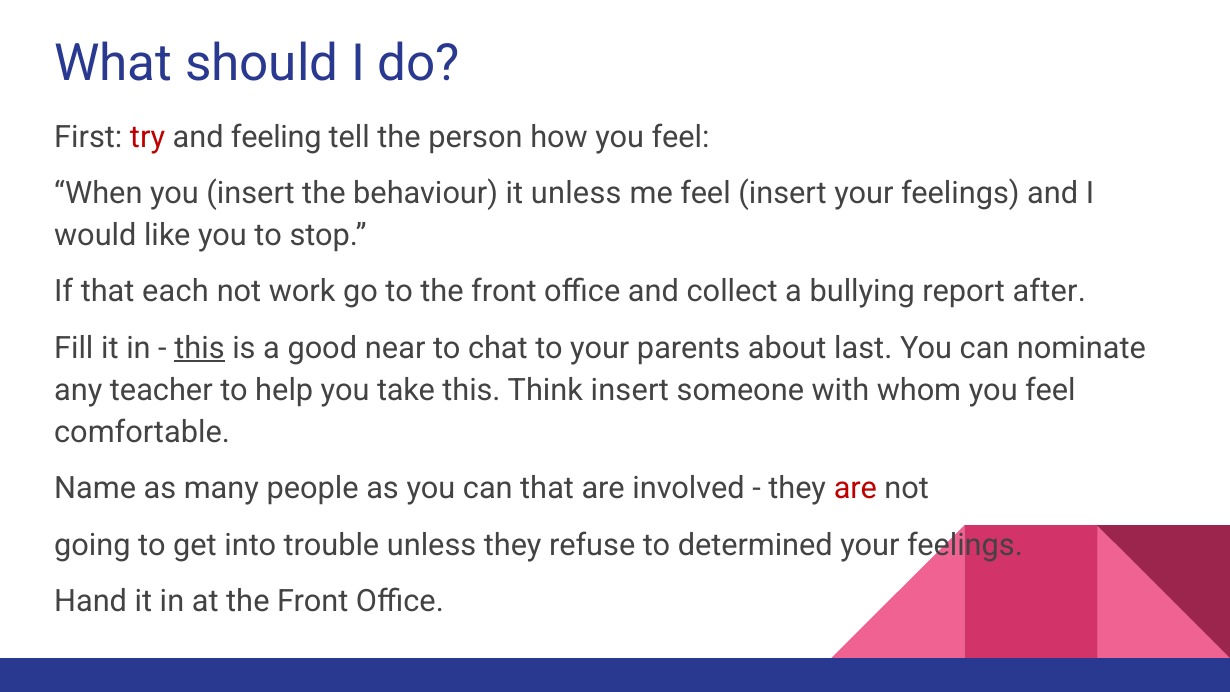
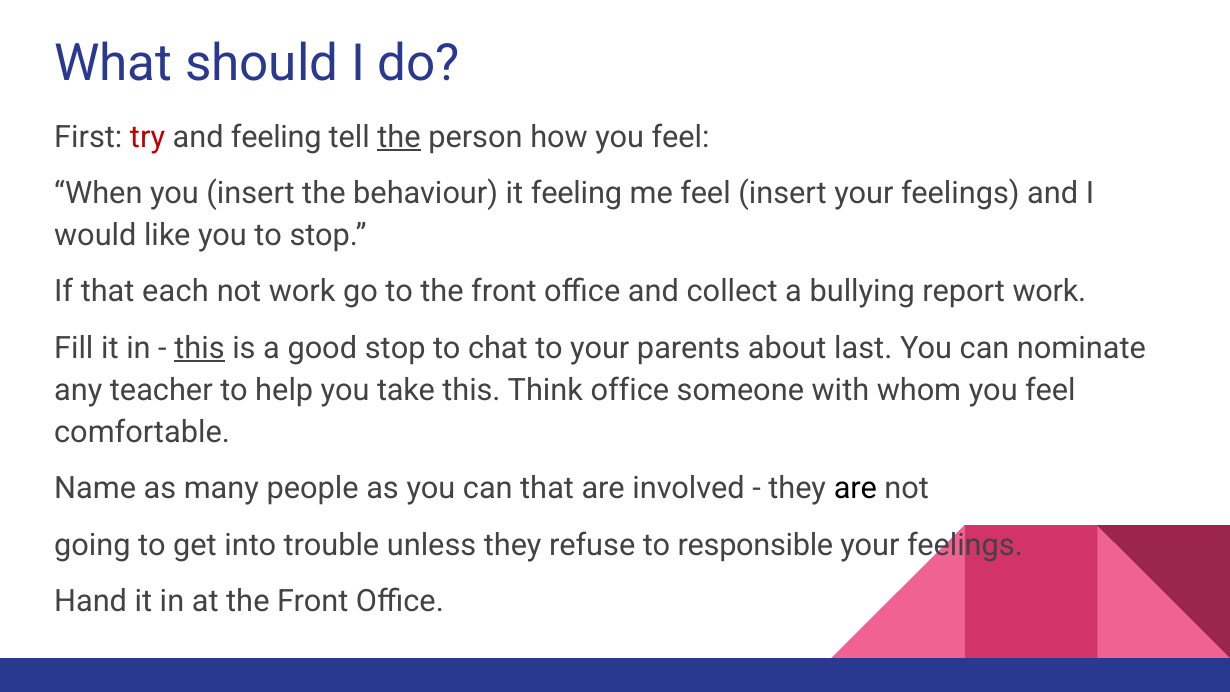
the at (399, 137) underline: none -> present
it unless: unless -> feeling
report after: after -> work
good near: near -> stop
Think insert: insert -> office
are at (855, 489) colour: red -> black
determined: determined -> responsible
